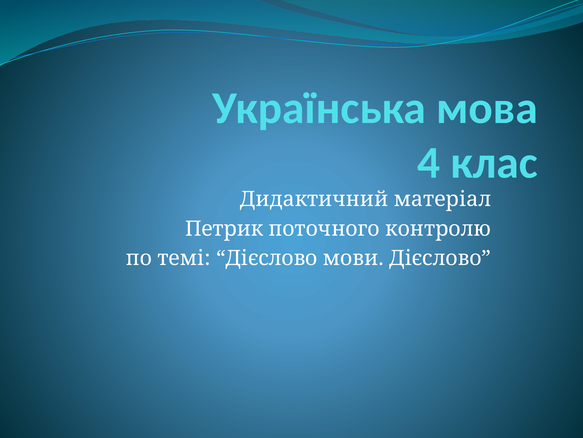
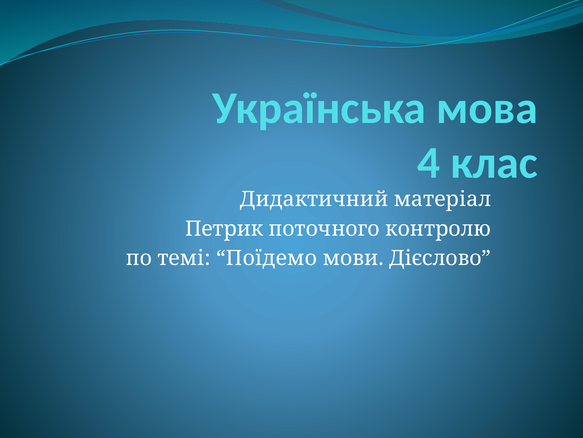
темі Дієслово: Дієслово -> Поїдемо
